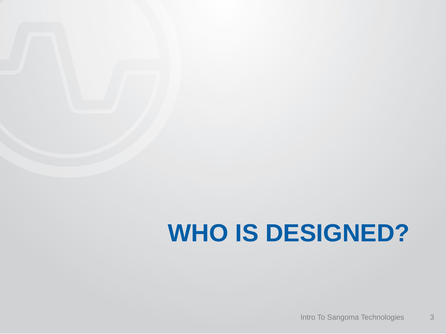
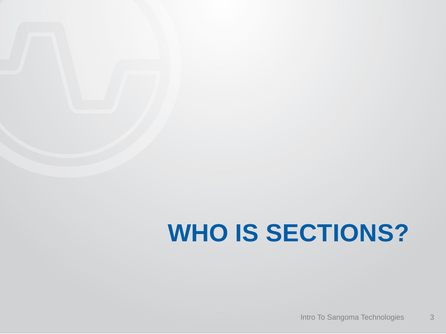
DESIGNED: DESIGNED -> SECTIONS
